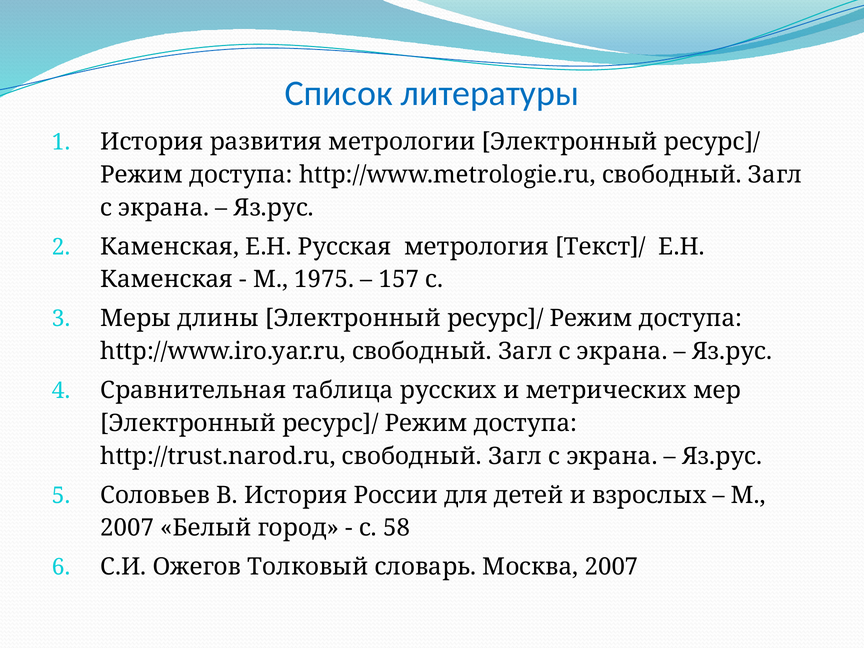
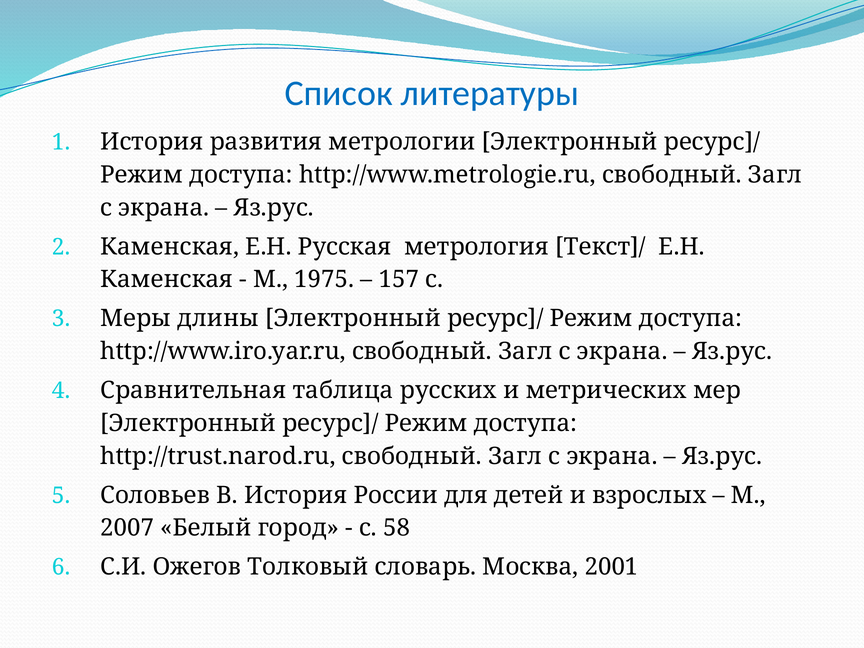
Москва 2007: 2007 -> 2001
